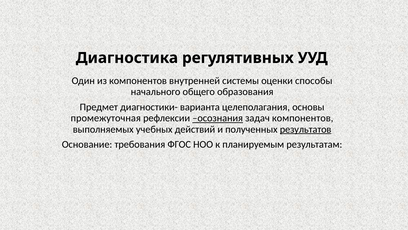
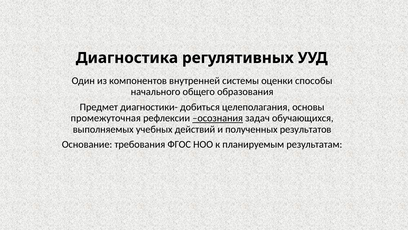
варианта: варианта -> добиться
задач компонентов: компонентов -> обучающихся
результатов underline: present -> none
